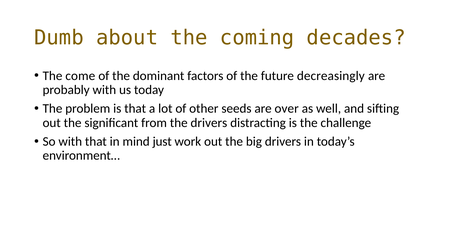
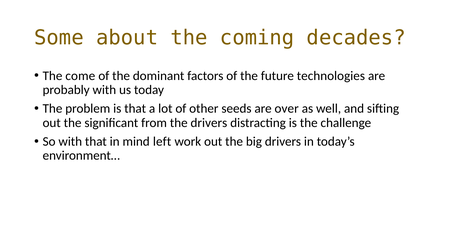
Dumb: Dumb -> Some
decreasingly: decreasingly -> technologies
just: just -> left
